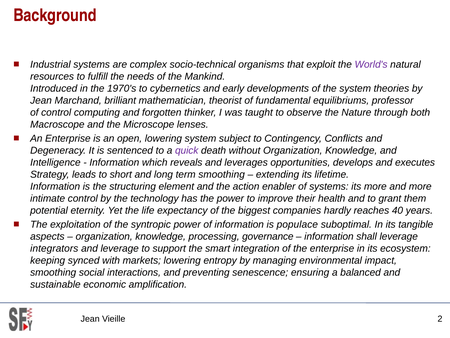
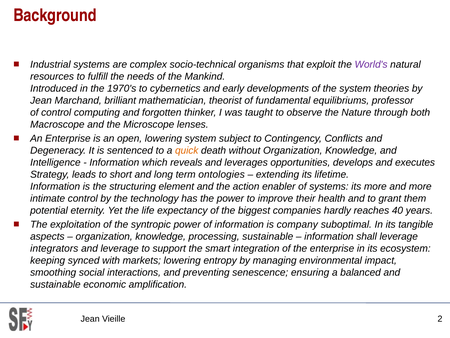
quick colour: purple -> orange
term smoothing: smoothing -> ontologies
populace: populace -> company
processing governance: governance -> sustainable
